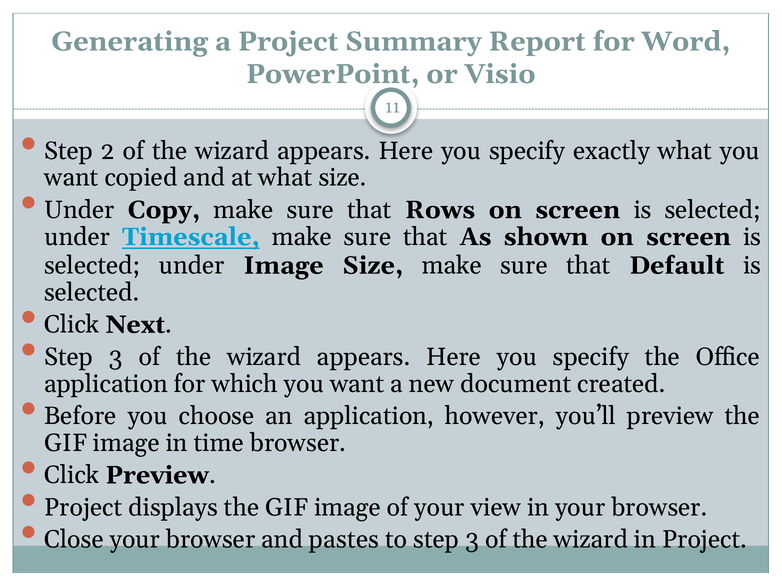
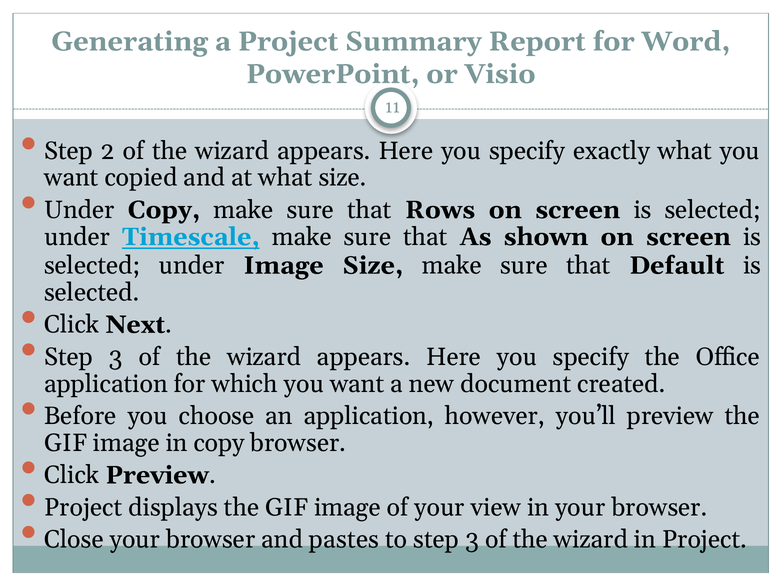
in time: time -> copy
